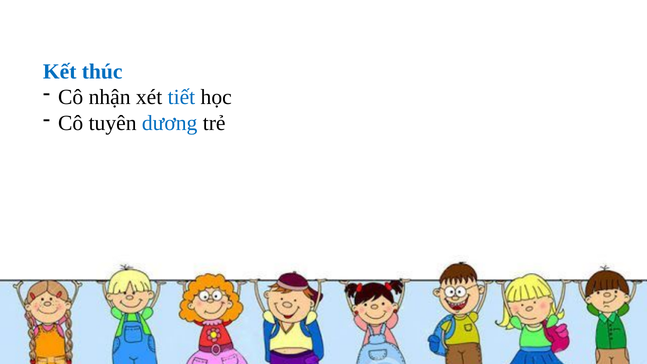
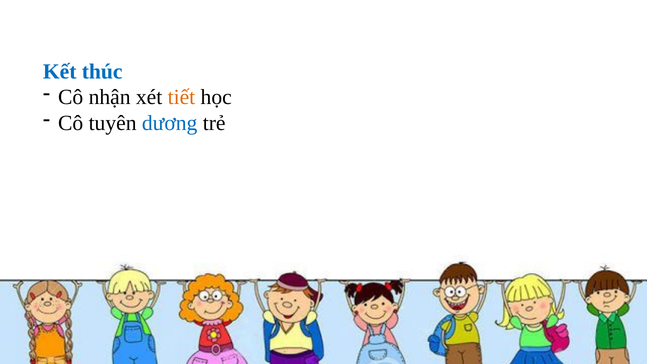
tiết colour: blue -> orange
